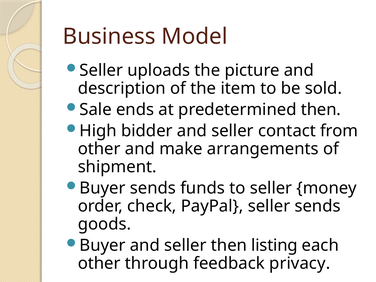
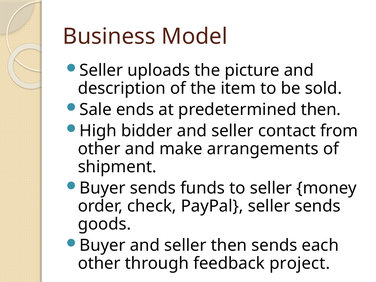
then listing: listing -> sends
privacy: privacy -> project
